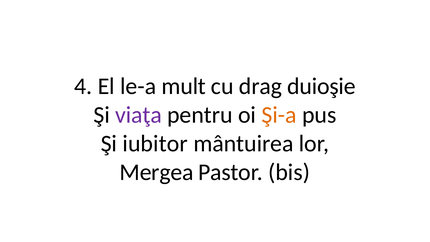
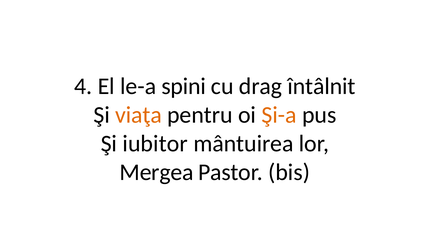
mult: mult -> spini
duioşie: duioşie -> întâlnit
viaţa colour: purple -> orange
